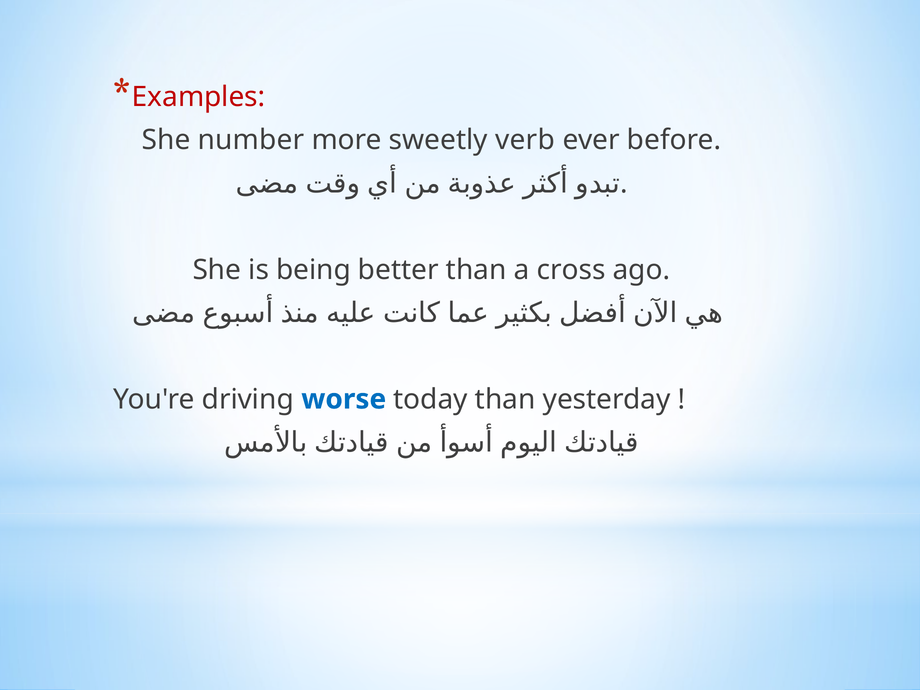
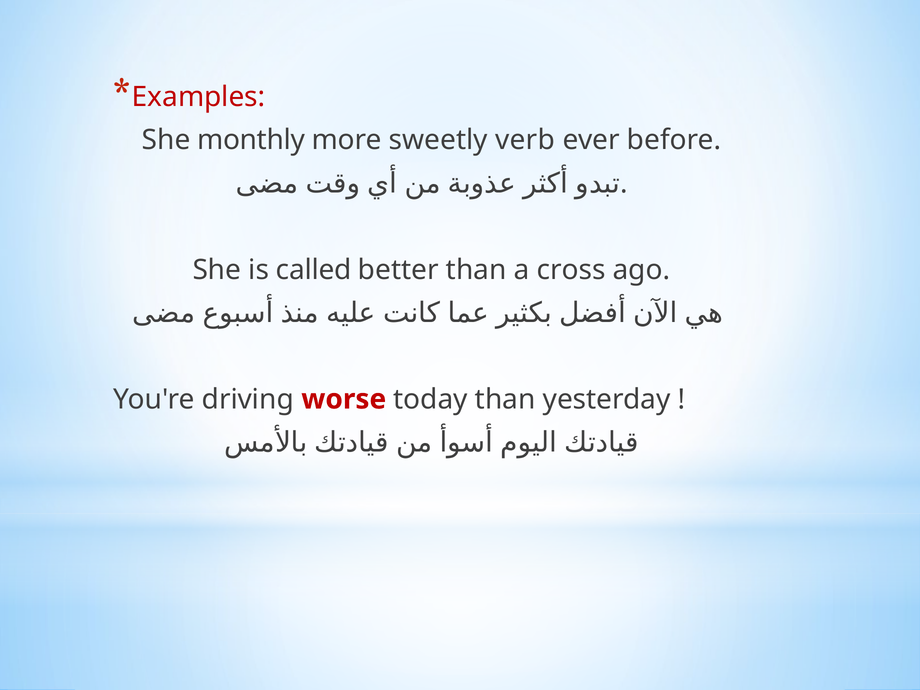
number: number -> monthly
being: being -> called
worse colour: blue -> red
